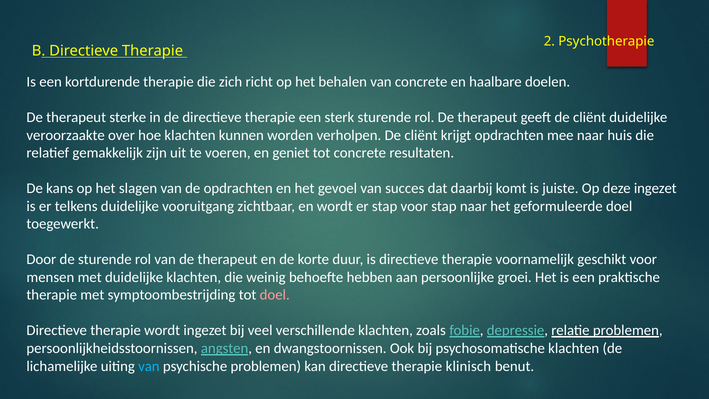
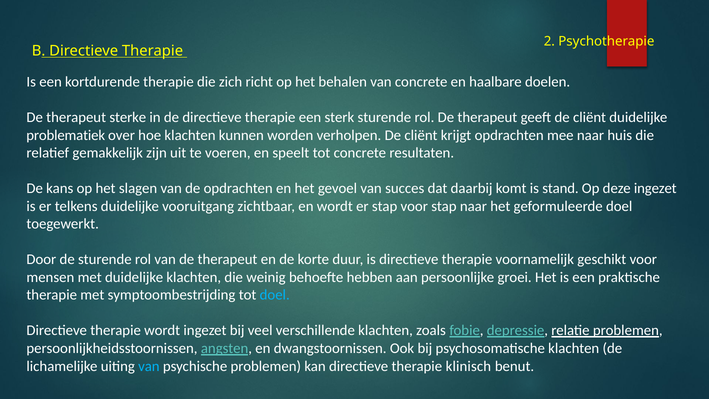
veroorzaakte: veroorzaakte -> problematiek
geniet: geniet -> speelt
juiste: juiste -> stand
doel at (275, 295) colour: pink -> light blue
